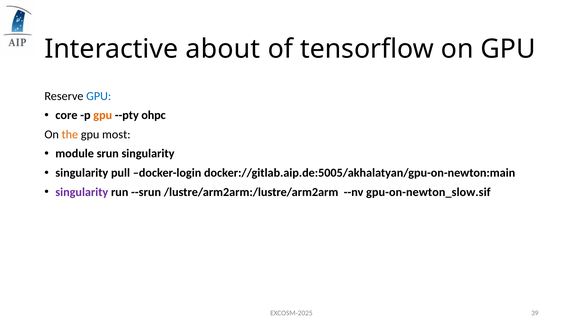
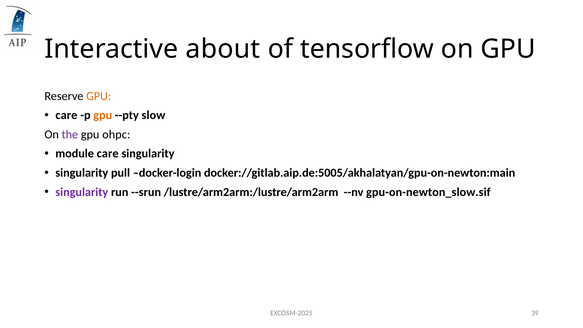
GPU at (99, 96) colour: blue -> orange
core at (66, 115): core -> care
ohpc: ohpc -> slow
the colour: orange -> purple
most: most -> ohpc
module srun: srun -> care
